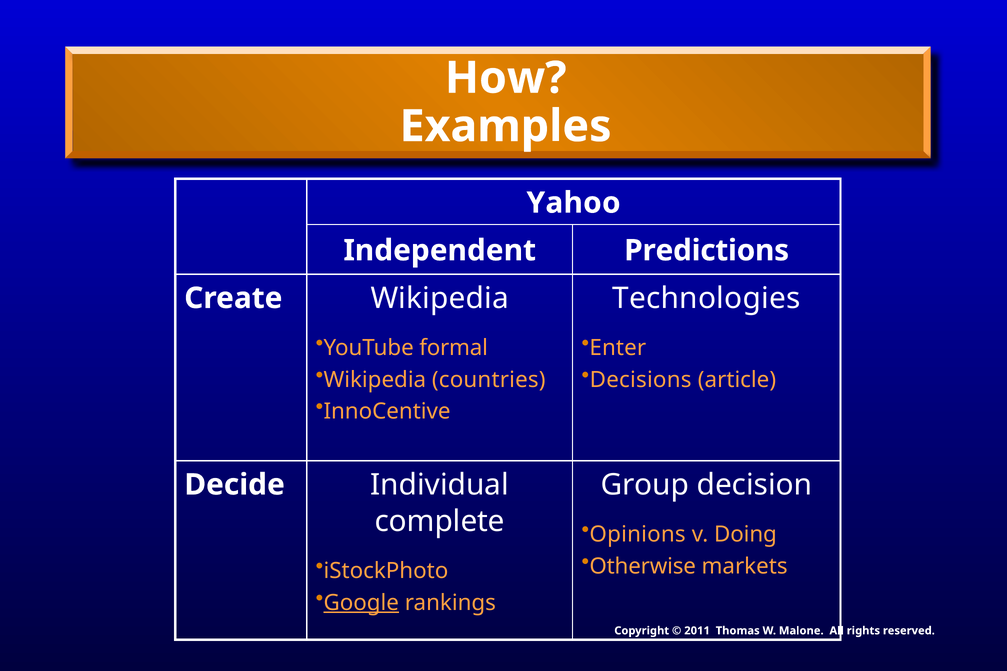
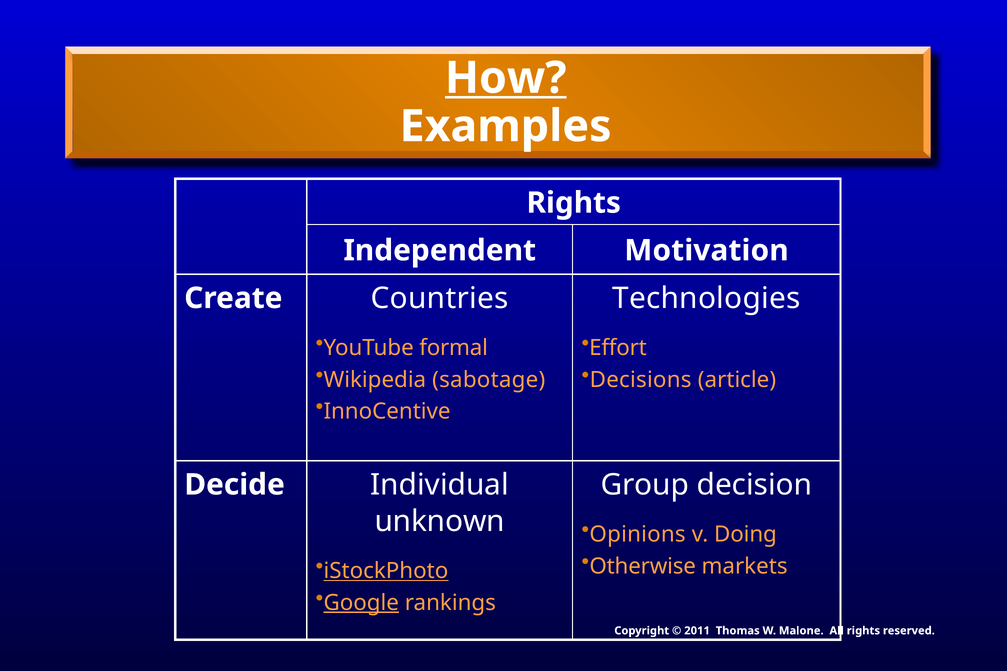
How underline: none -> present
Yahoo at (574, 203): Yahoo -> Rights
Predictions: Predictions -> Motivation
Create Wikipedia: Wikipedia -> Countries
Enter: Enter -> Effort
countries: countries -> sabotage
complete: complete -> unknown
iStockPhoto underline: none -> present
